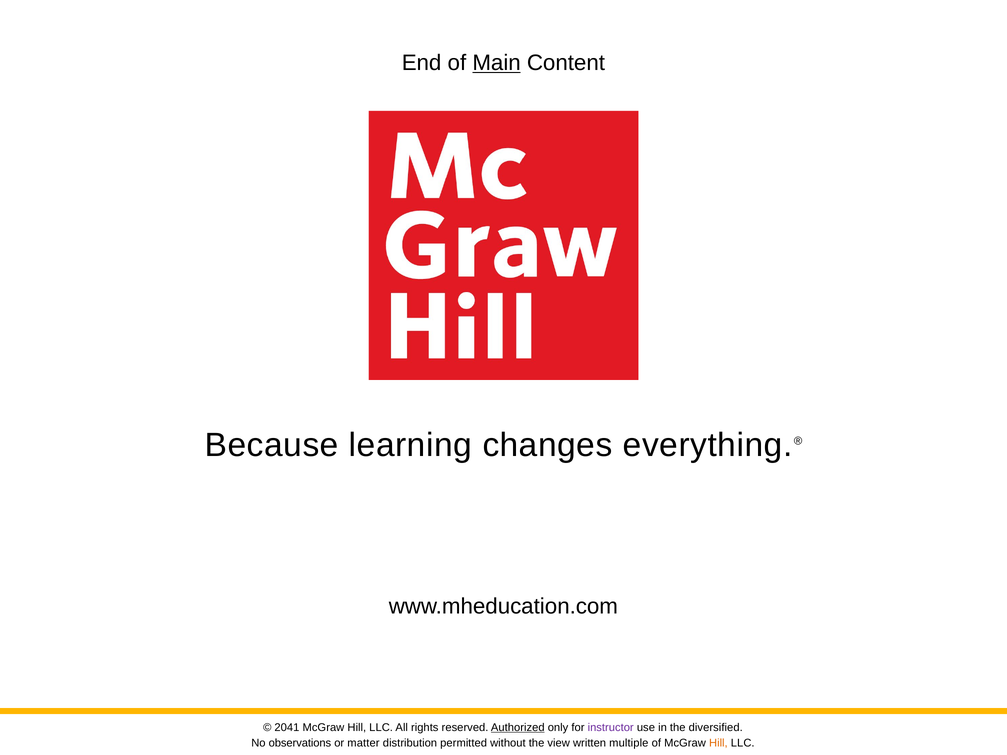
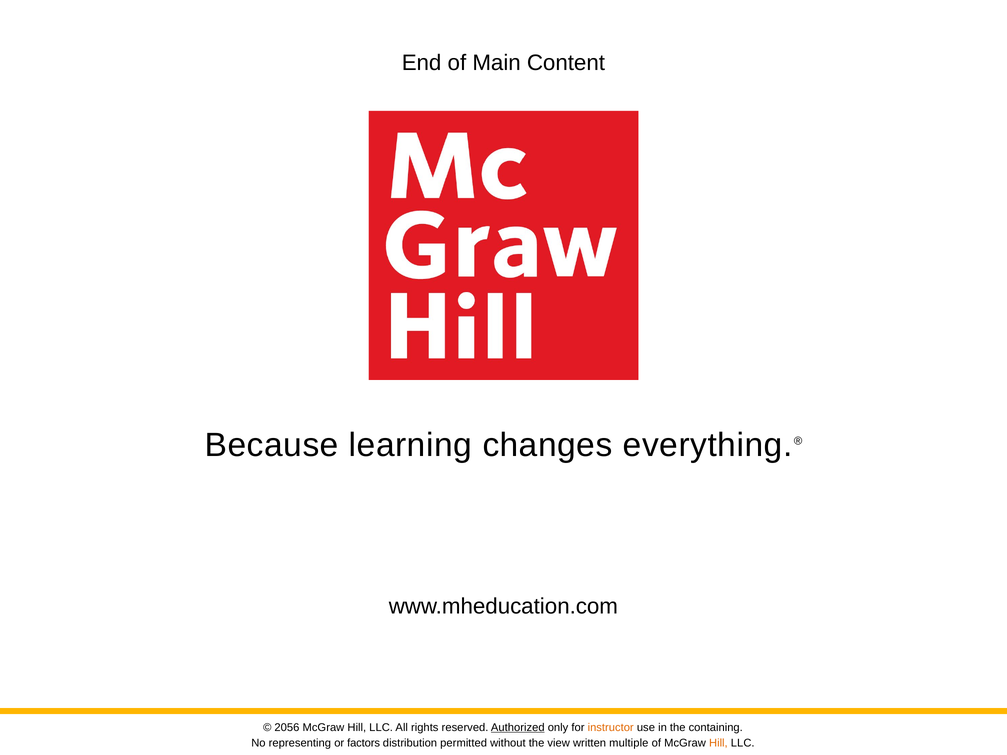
Main underline: present -> none
2041: 2041 -> 2056
instructor colour: purple -> orange
diversified: diversified -> containing
observations: observations -> representing
matter: matter -> factors
